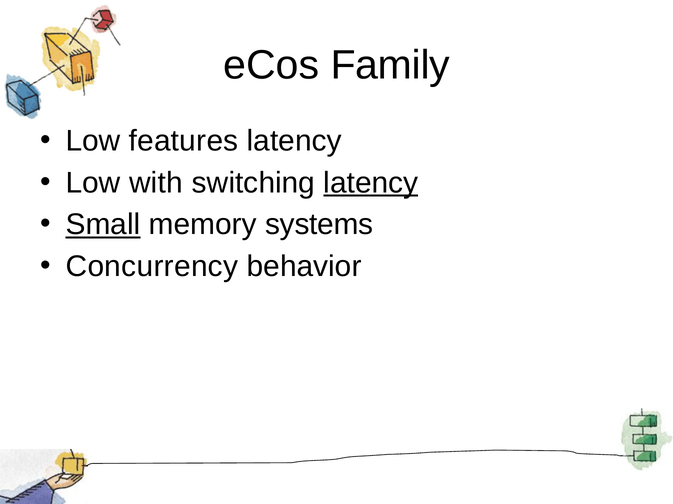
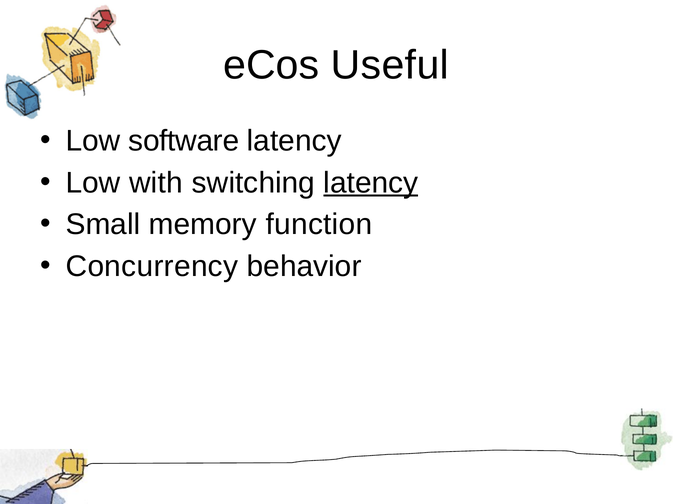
Family: Family -> Useful
features: features -> software
Small underline: present -> none
systems: systems -> function
